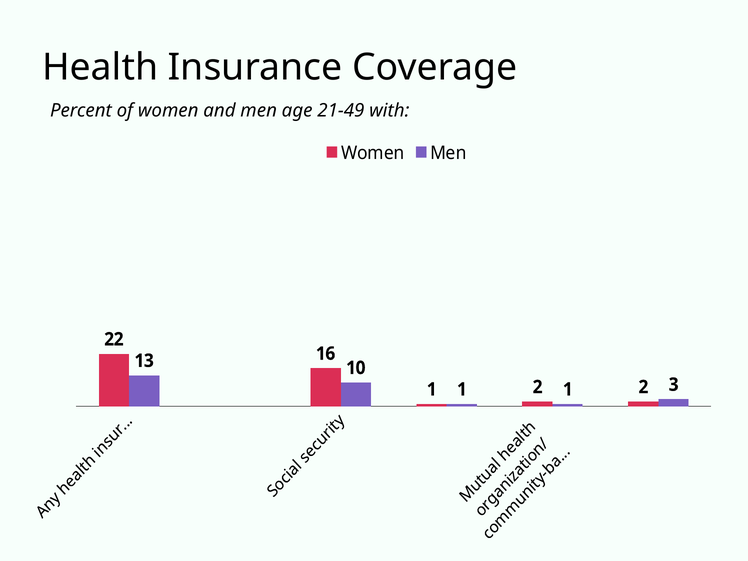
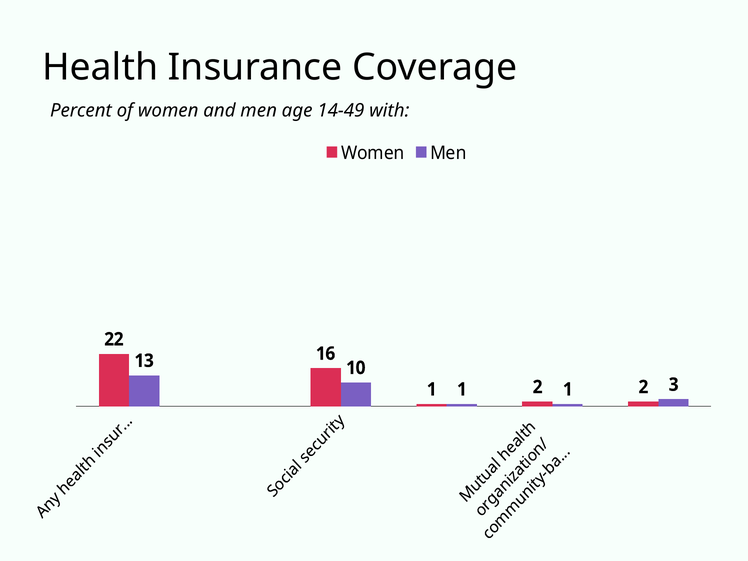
21-49: 21-49 -> 14-49
